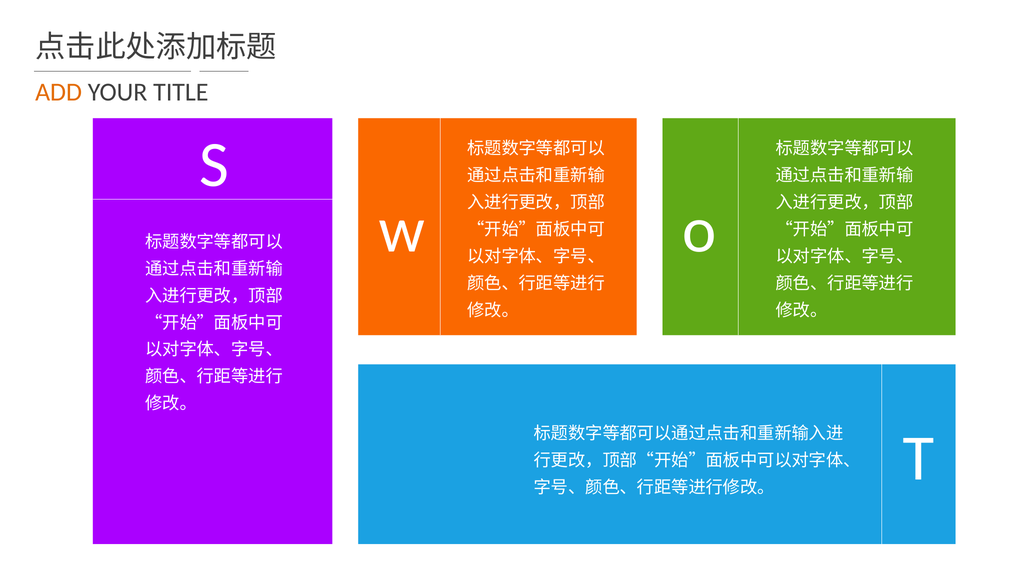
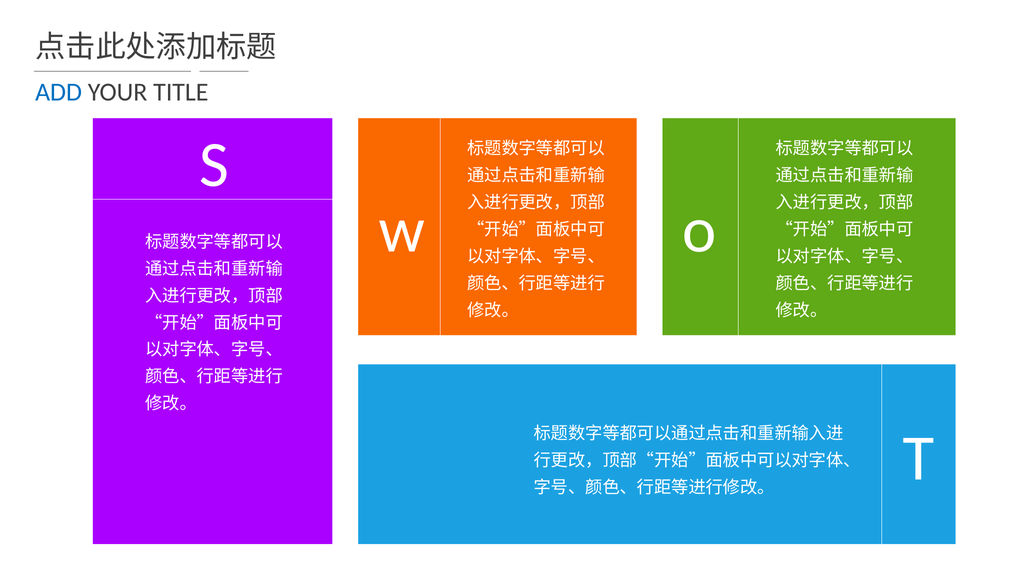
ADD colour: orange -> blue
